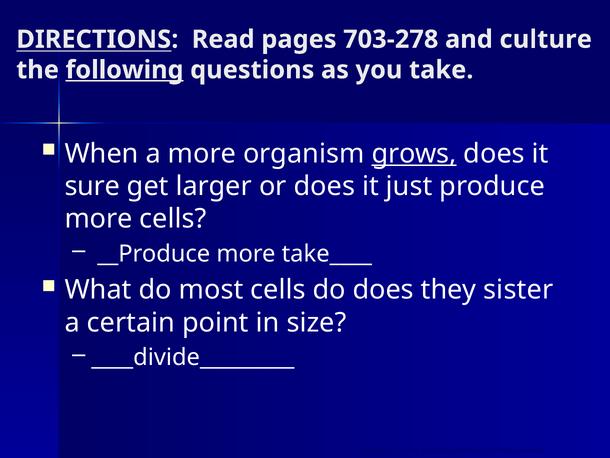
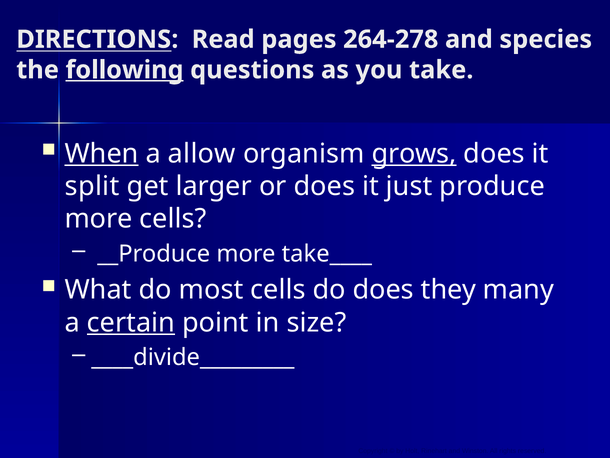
703-278: 703-278 -> 264-278
culture: culture -> species
When underline: none -> present
a more: more -> allow
sure: sure -> split
sister: sister -> many
certain underline: none -> present
